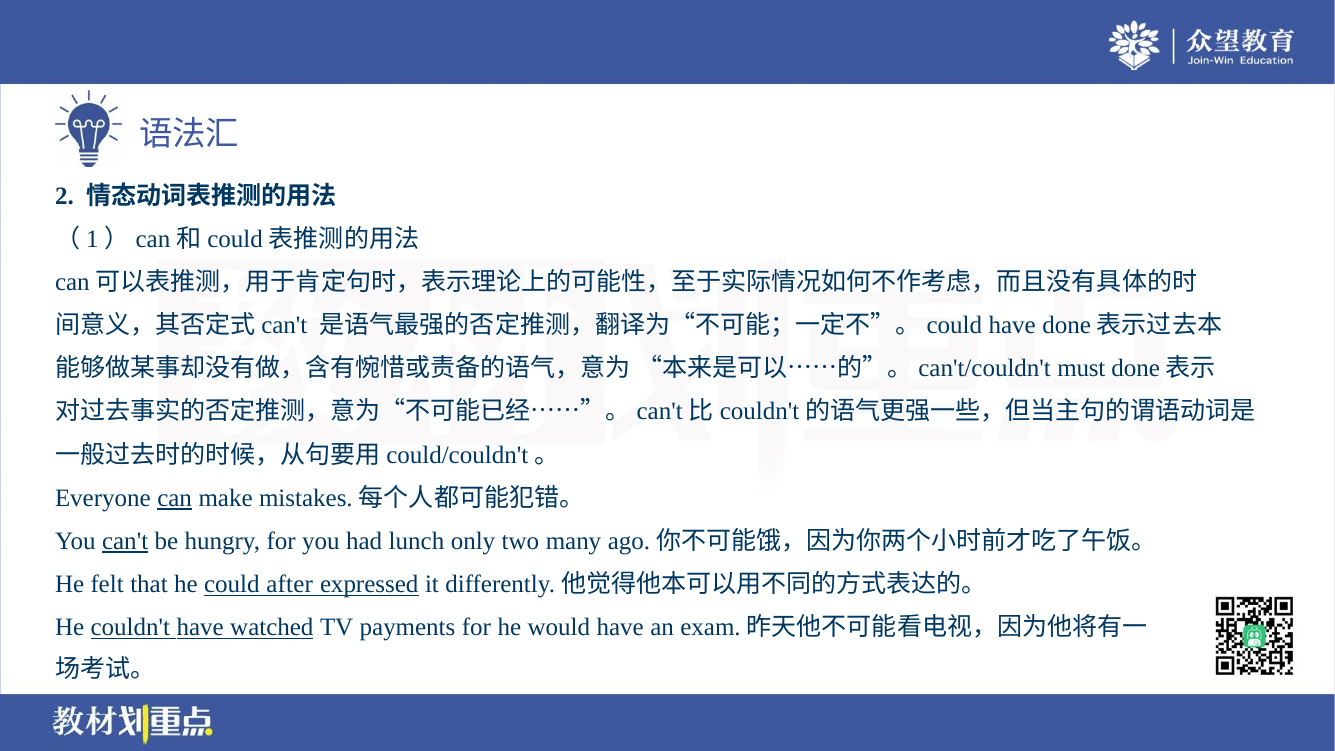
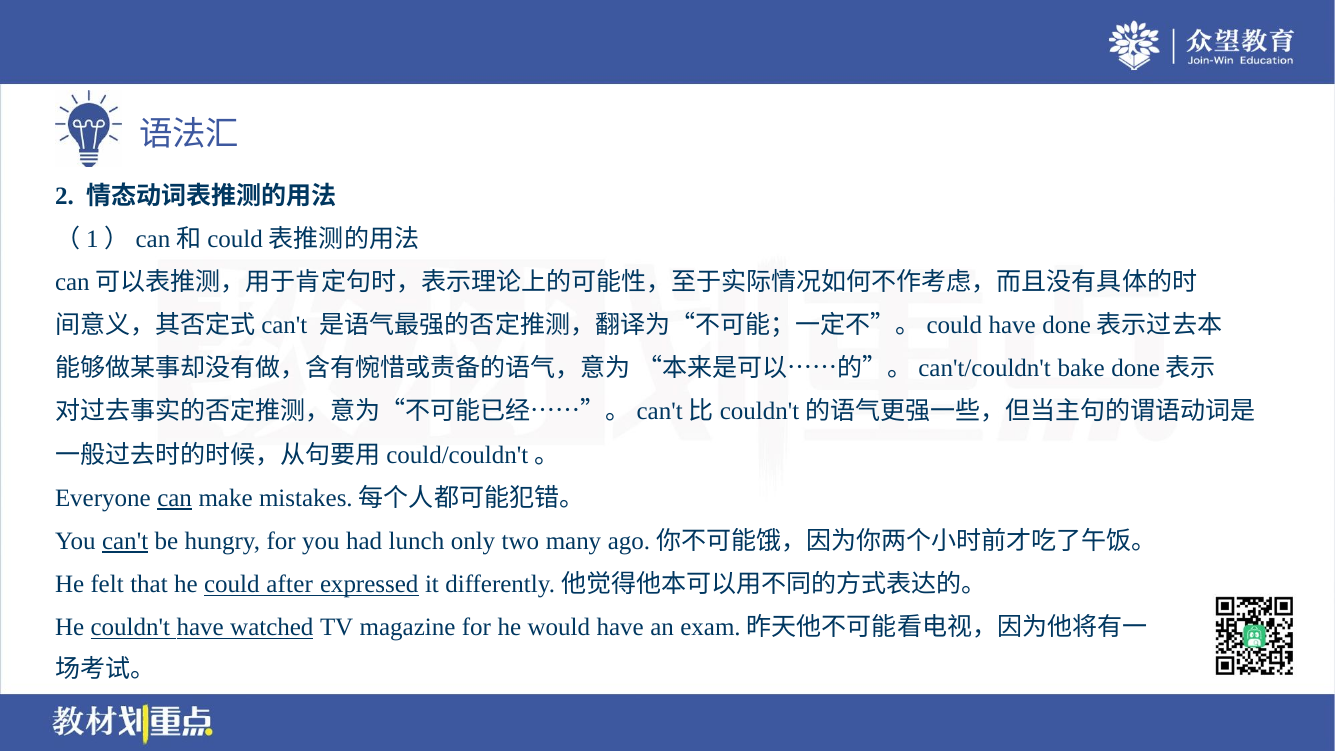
must: must -> bake
payments: payments -> magazine
